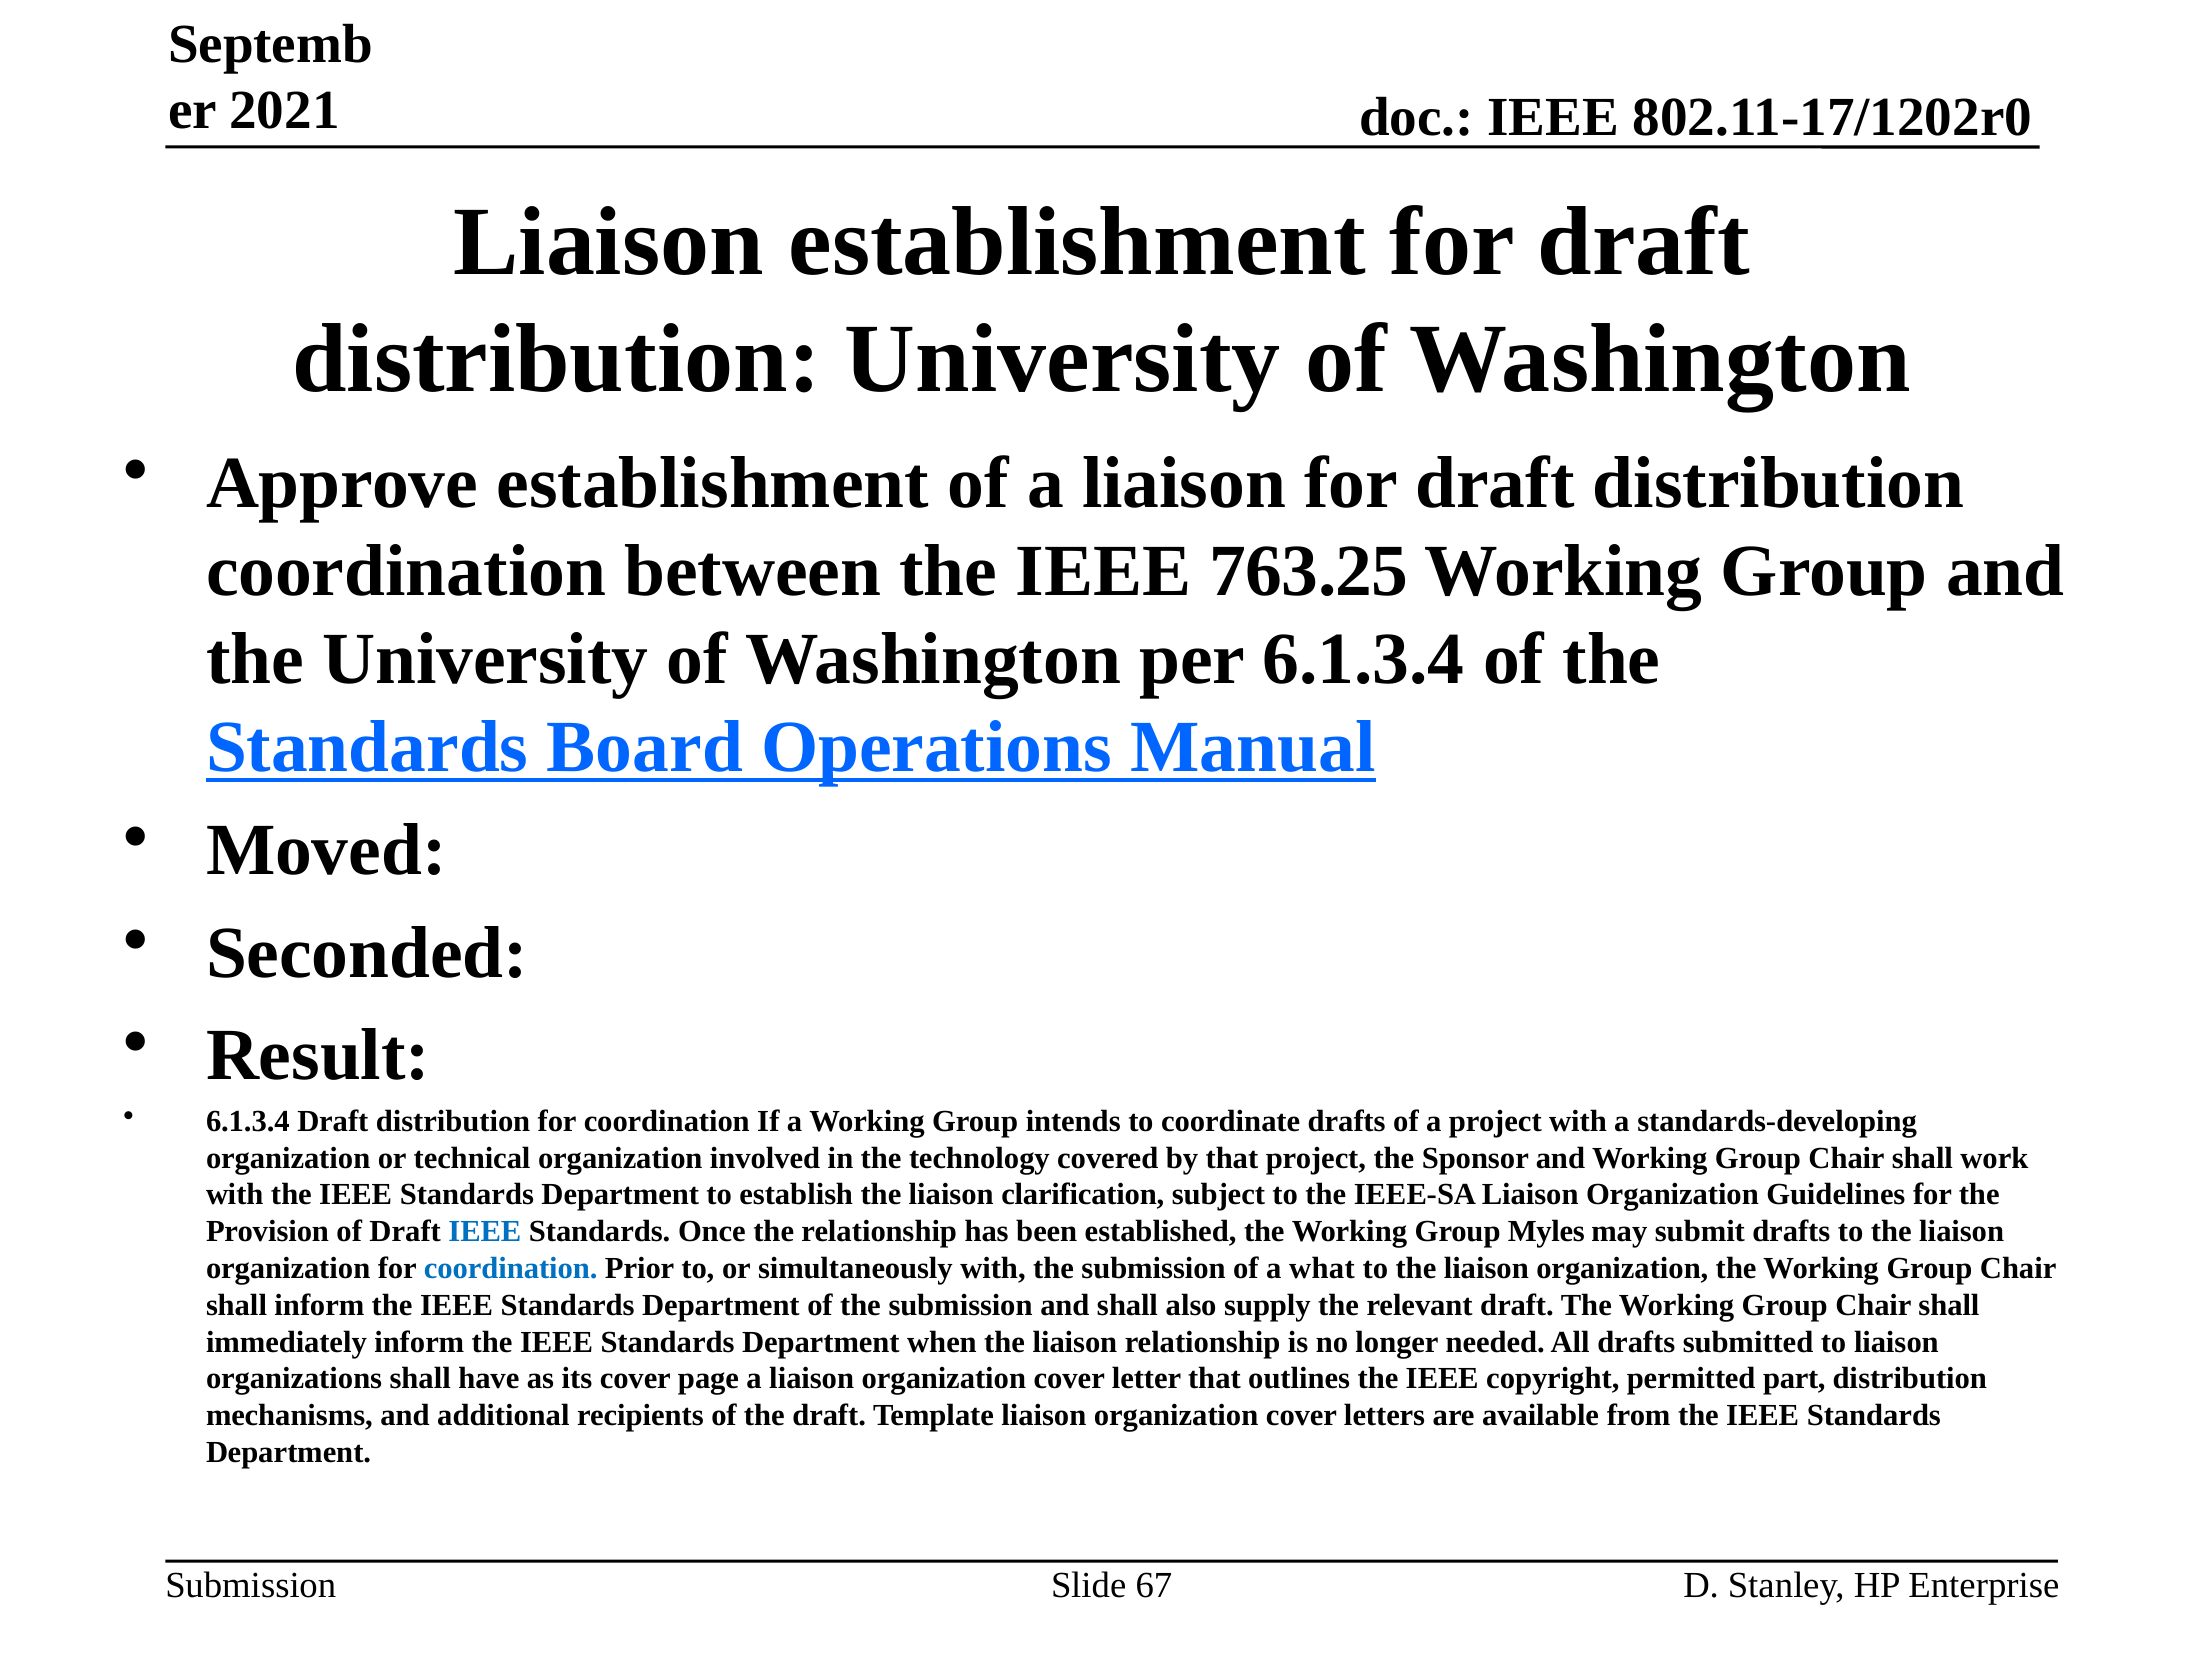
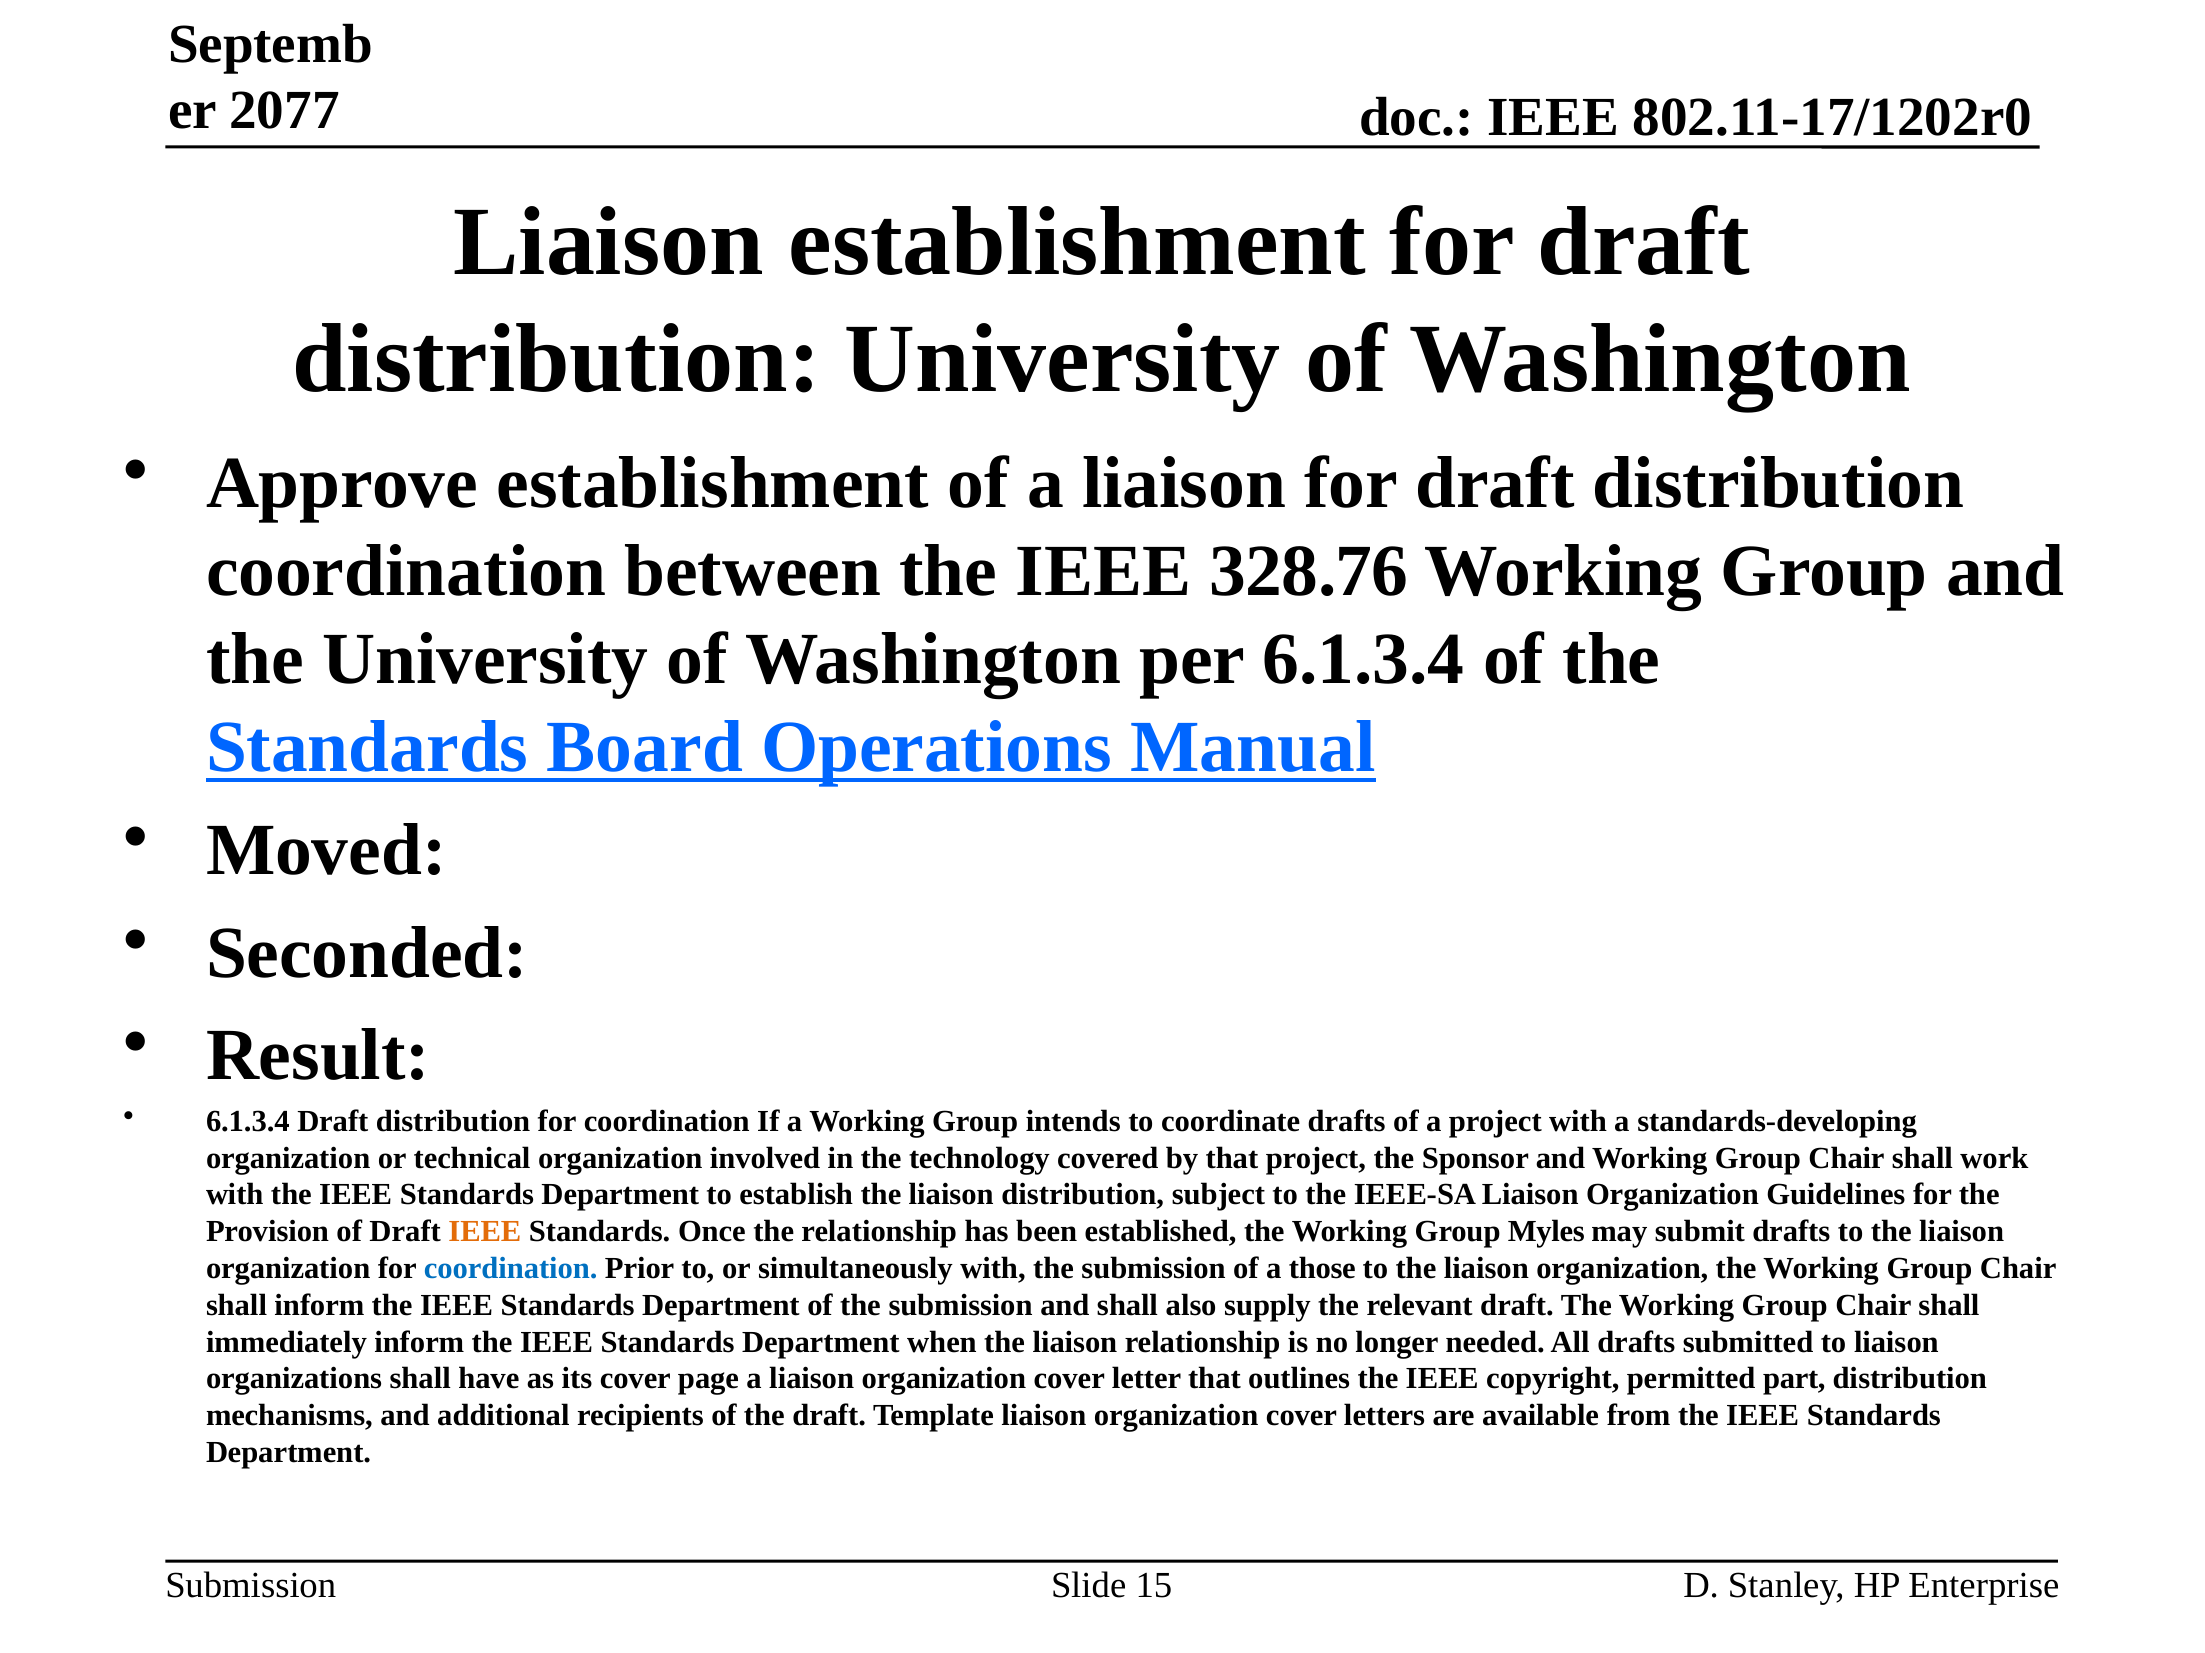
2021: 2021 -> 2077
763.25: 763.25 -> 328.76
liaison clarification: clarification -> distribution
IEEE at (485, 1232) colour: blue -> orange
what: what -> those
67: 67 -> 15
